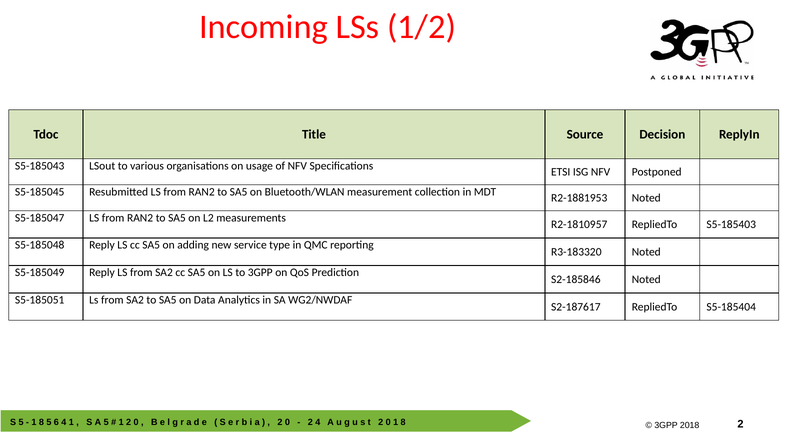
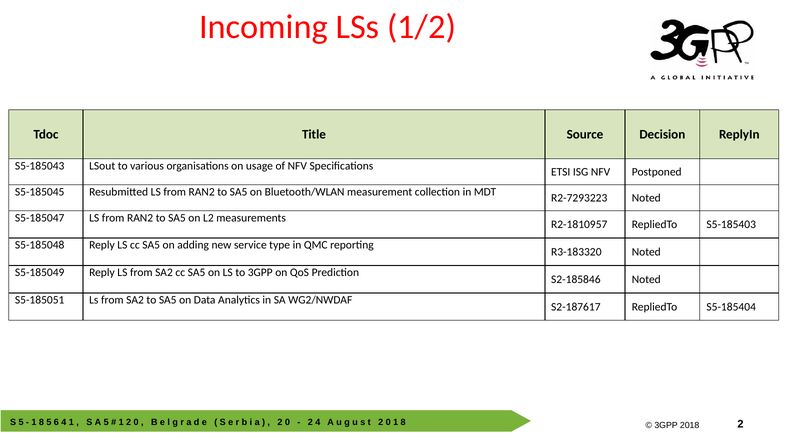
R2-1881953: R2-1881953 -> R2-7293223
